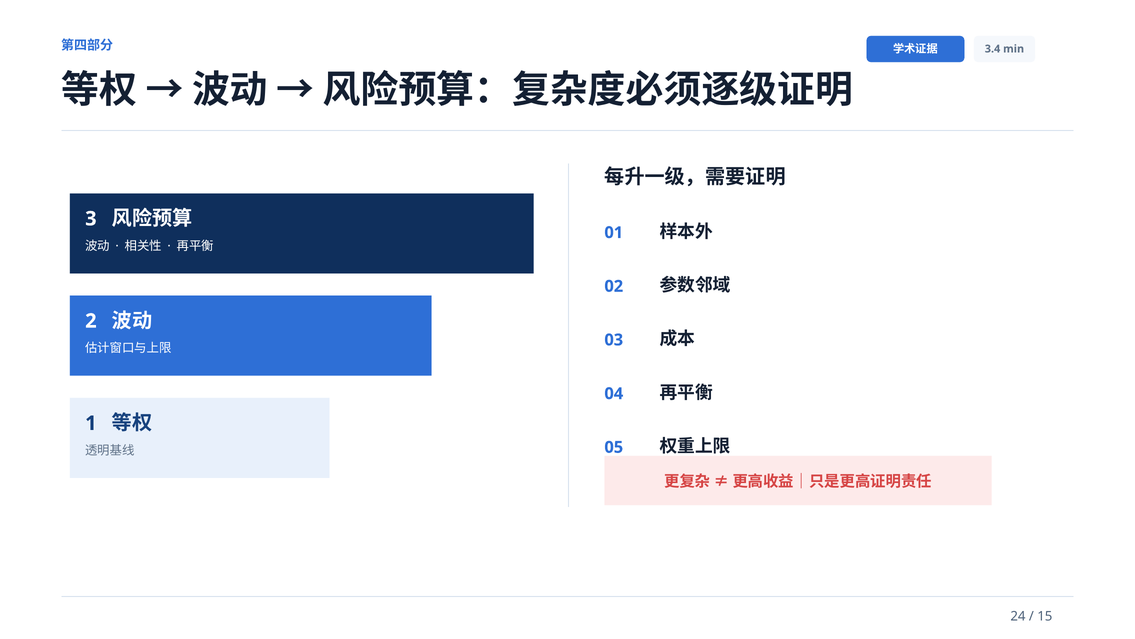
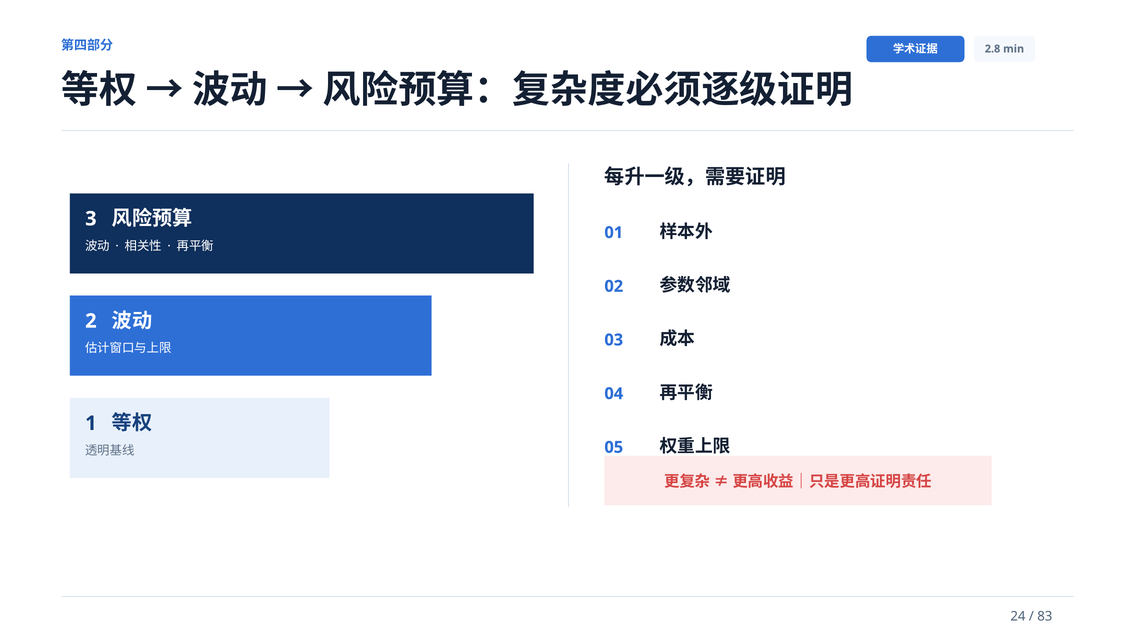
3.4: 3.4 -> 2.8
15: 15 -> 83
